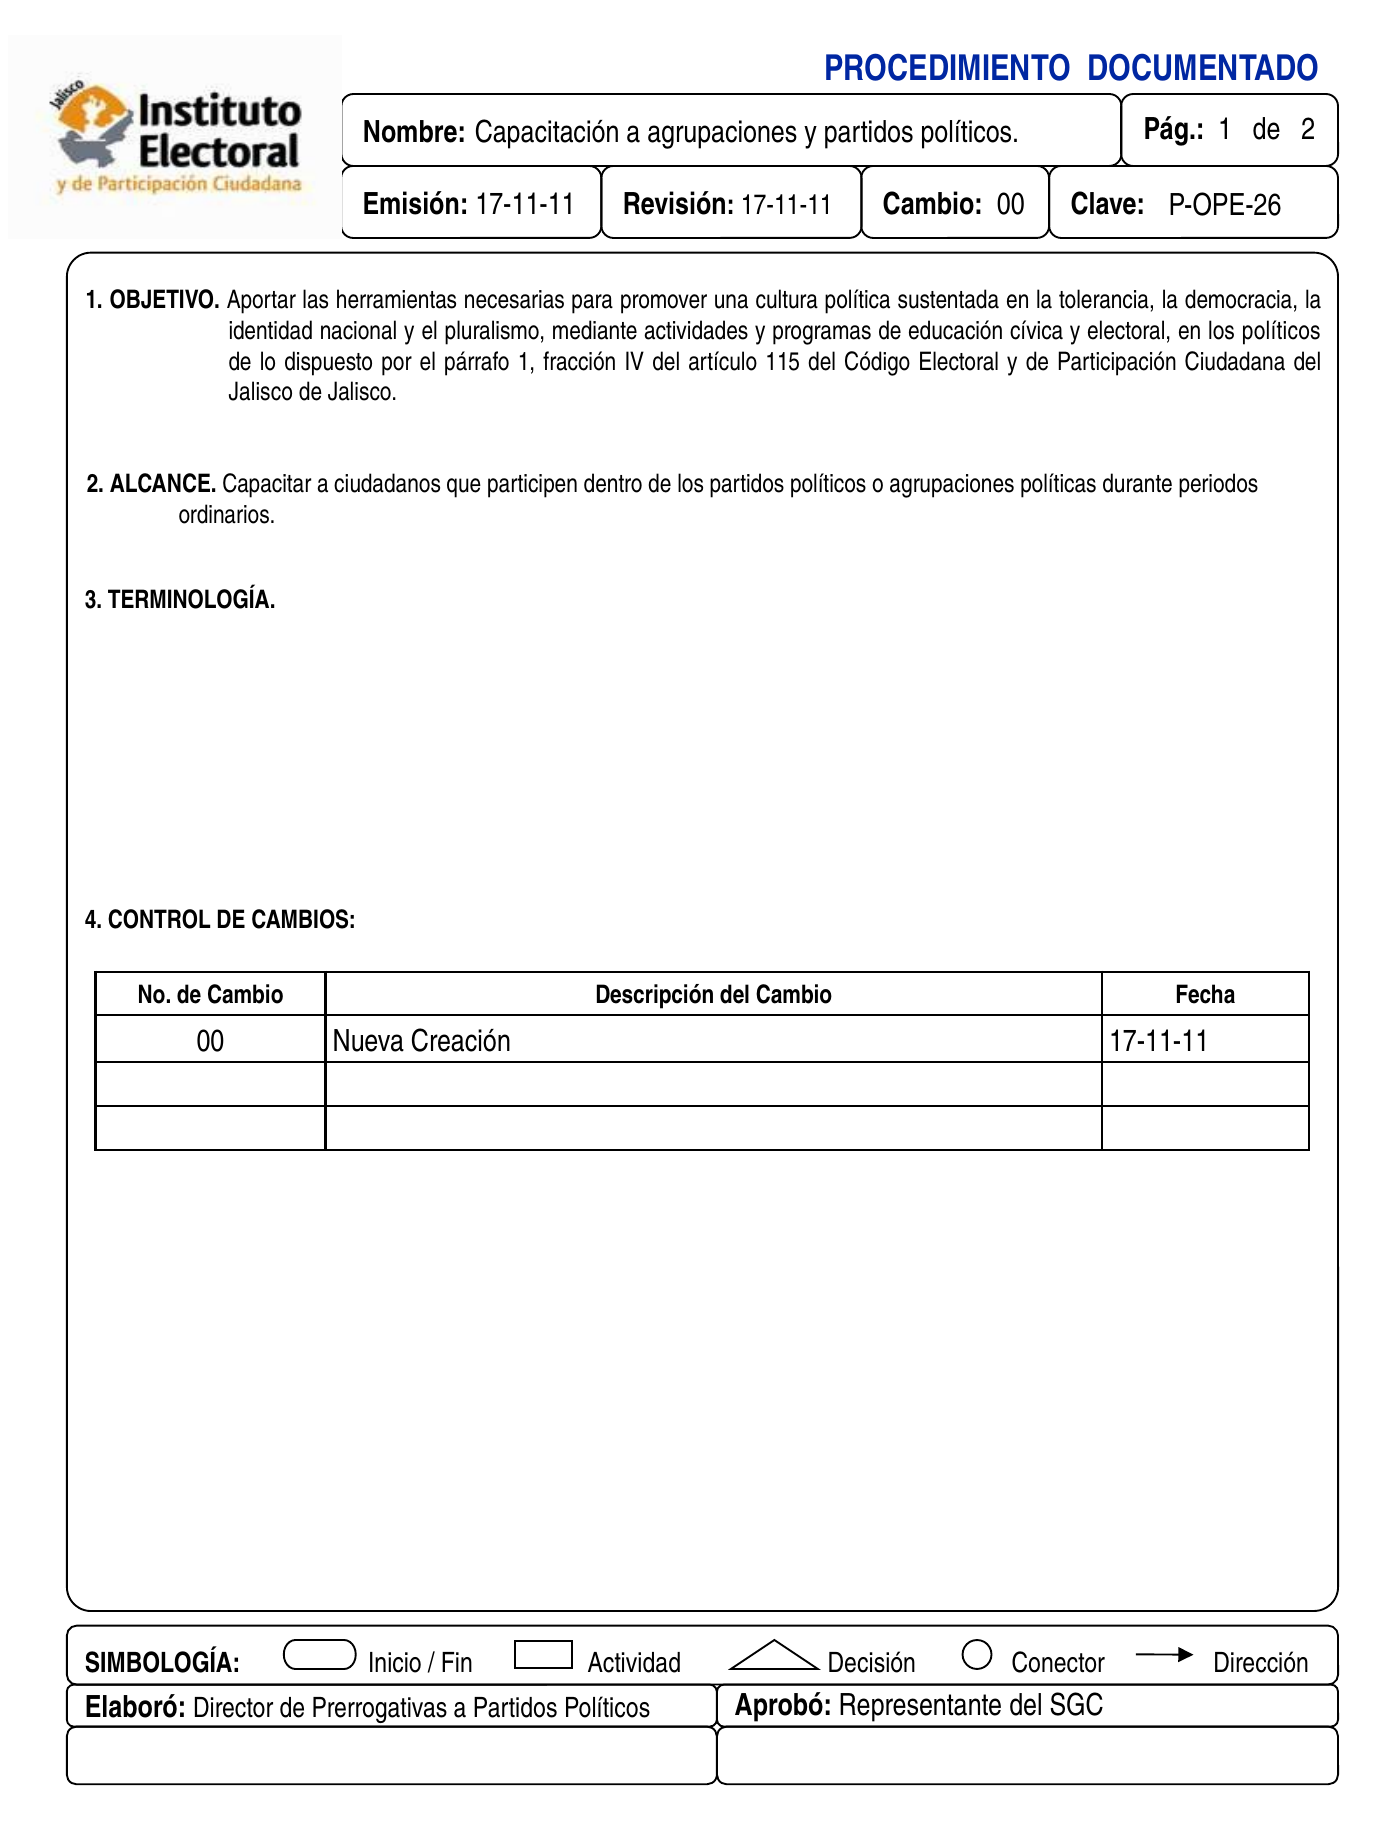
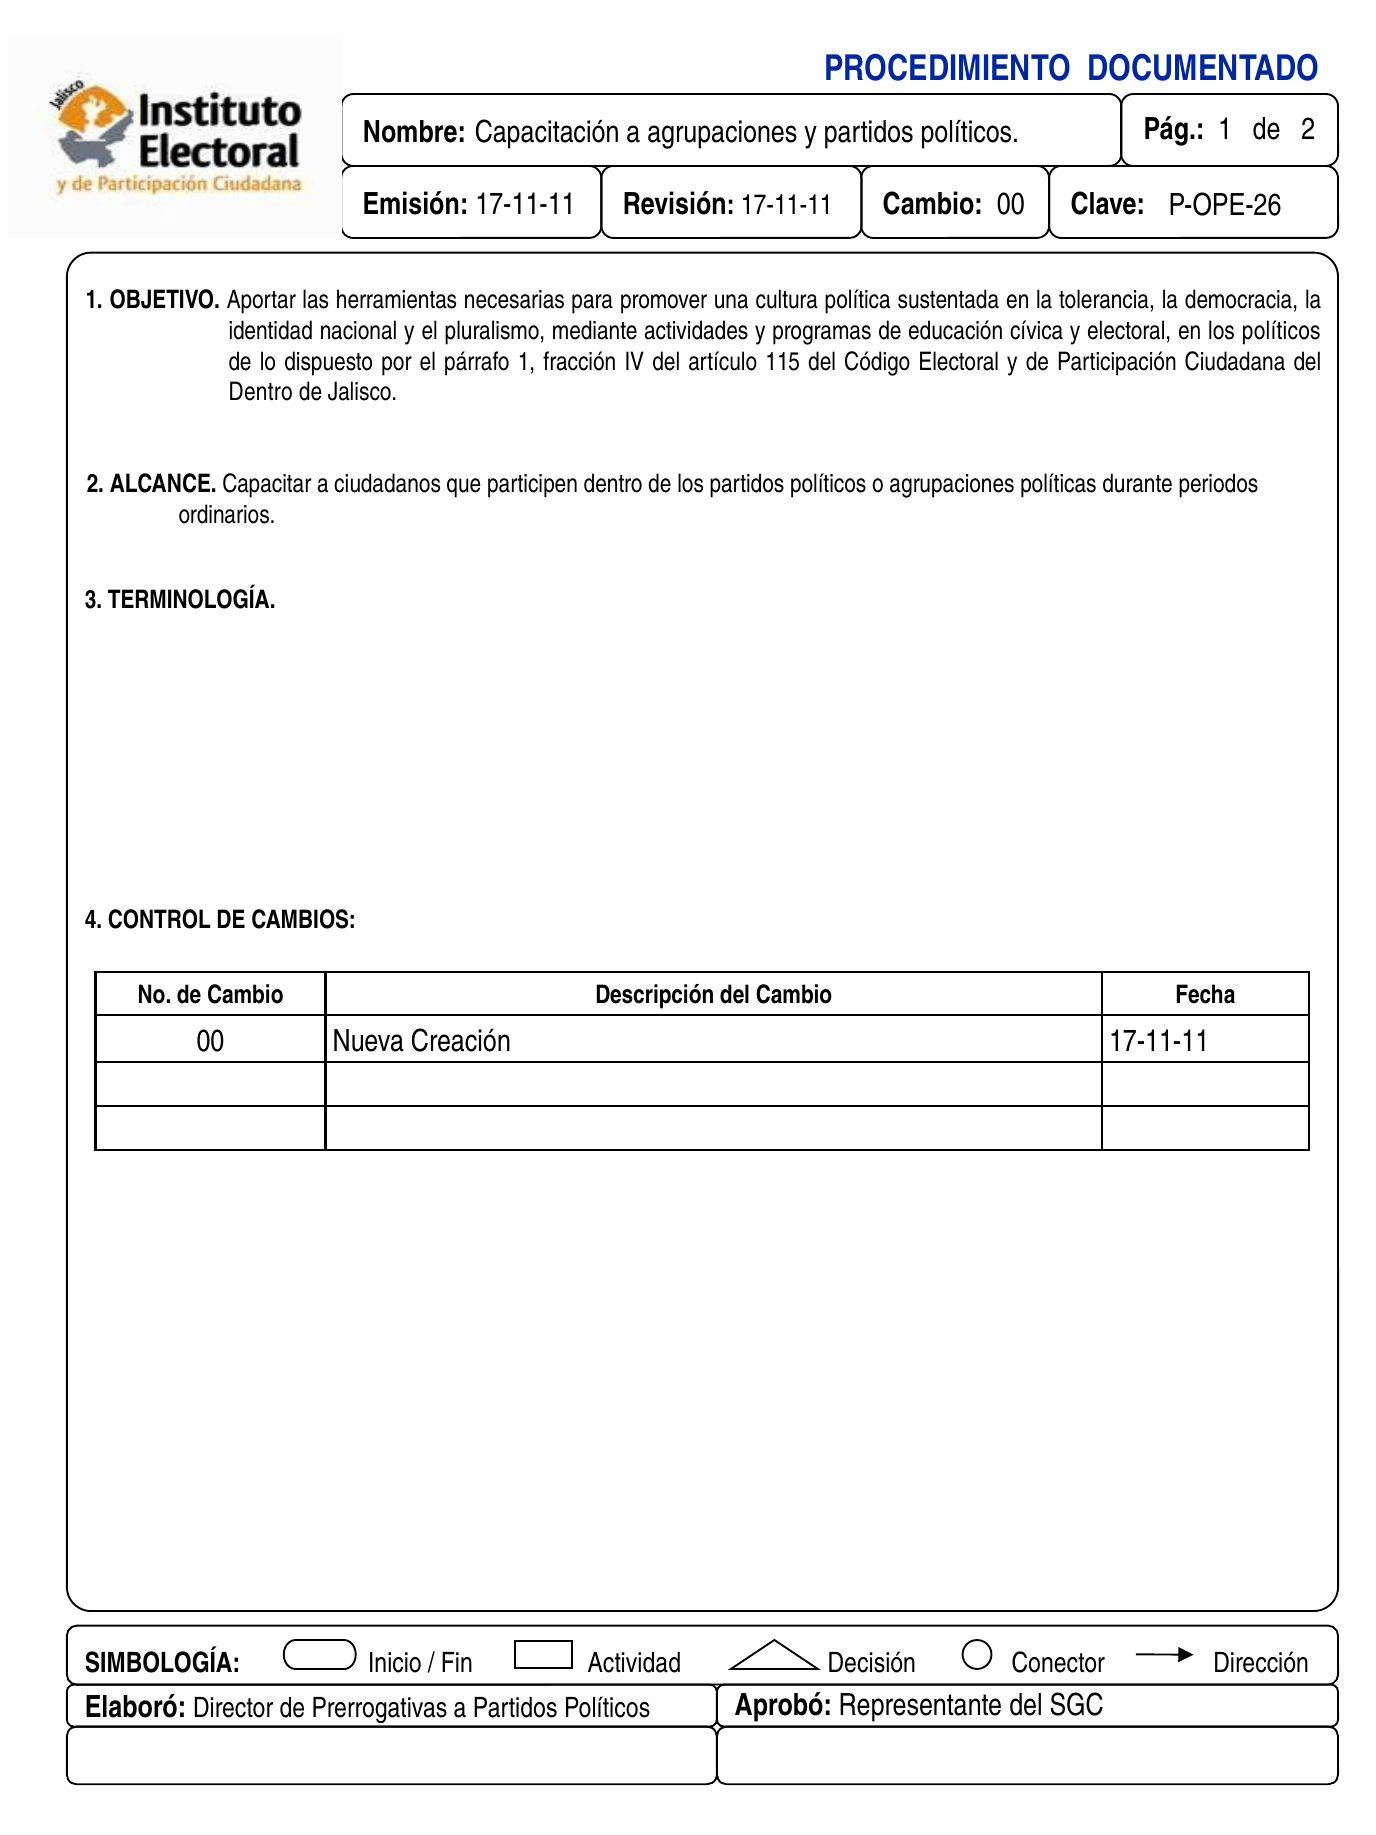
Jalisco at (261, 392): Jalisco -> Dentro
